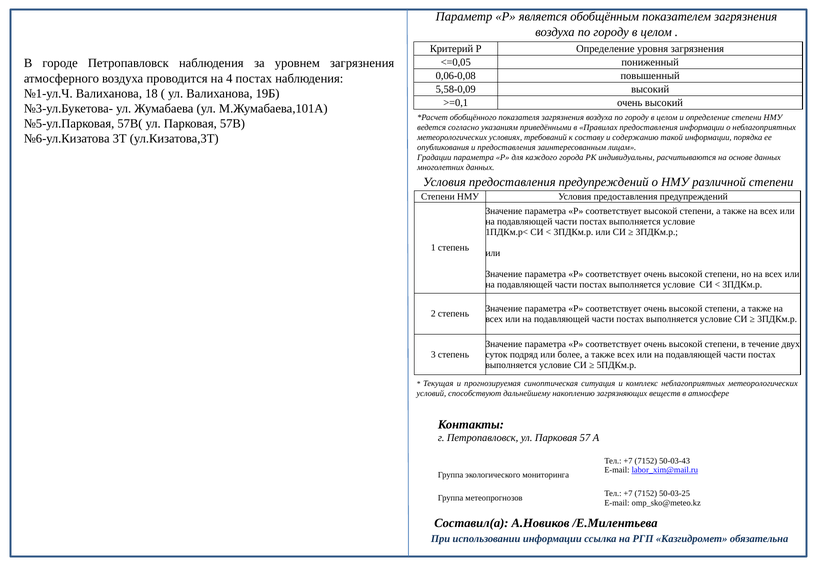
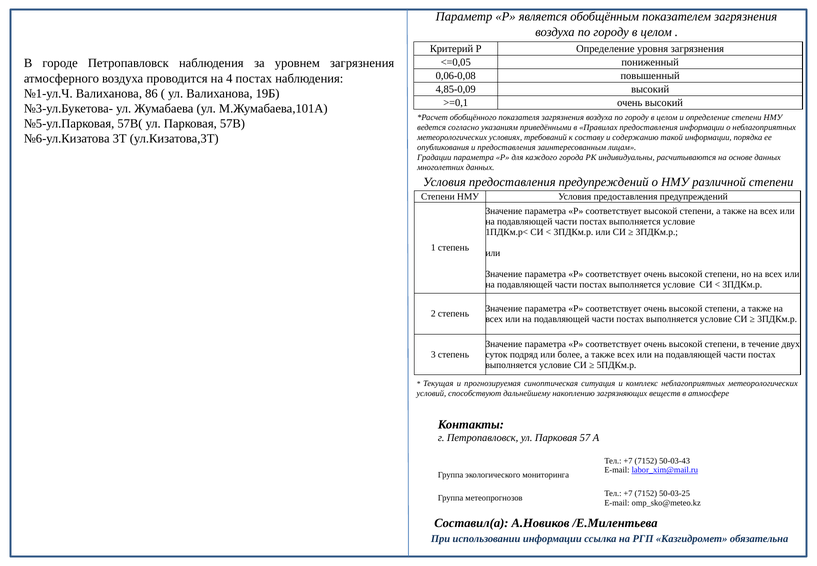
5,58-0,09: 5,58-0,09 -> 4,85-0,09
18: 18 -> 86
